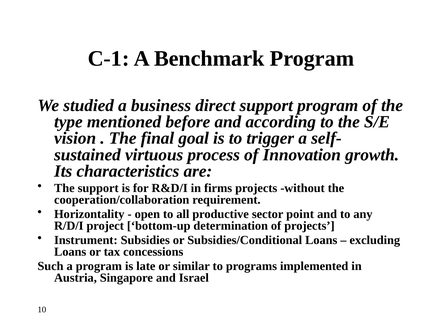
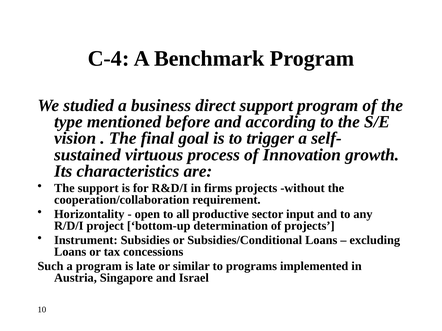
C-1: C-1 -> C-4
point: point -> input
